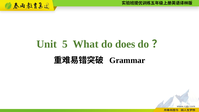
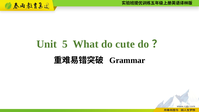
does: does -> cute
